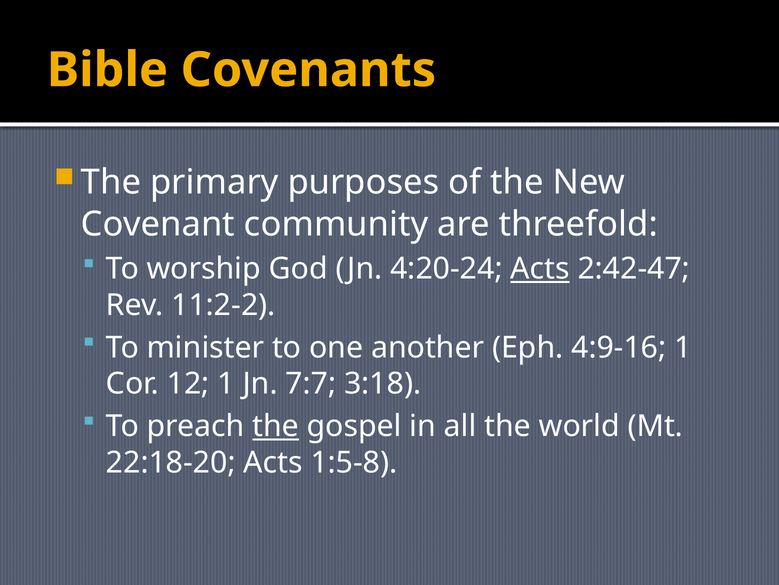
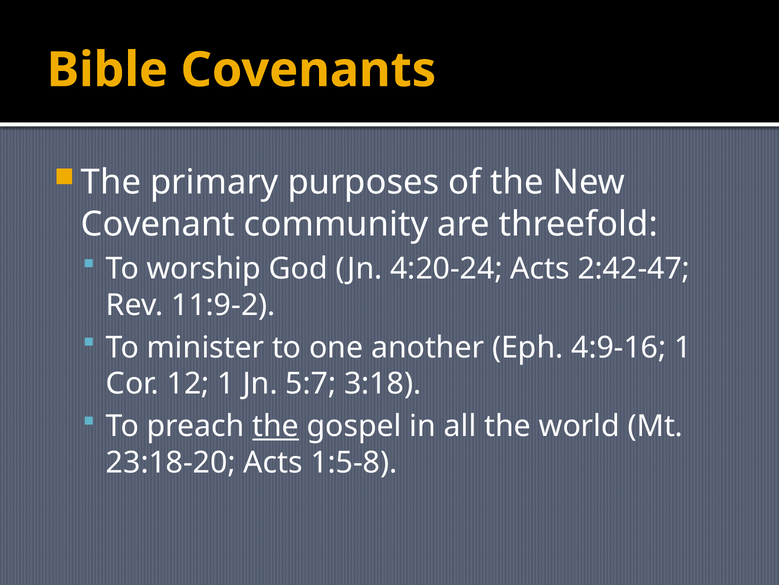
Acts at (540, 269) underline: present -> none
11:2-2: 11:2-2 -> 11:9-2
7:7: 7:7 -> 5:7
22:18-20: 22:18-20 -> 23:18-20
